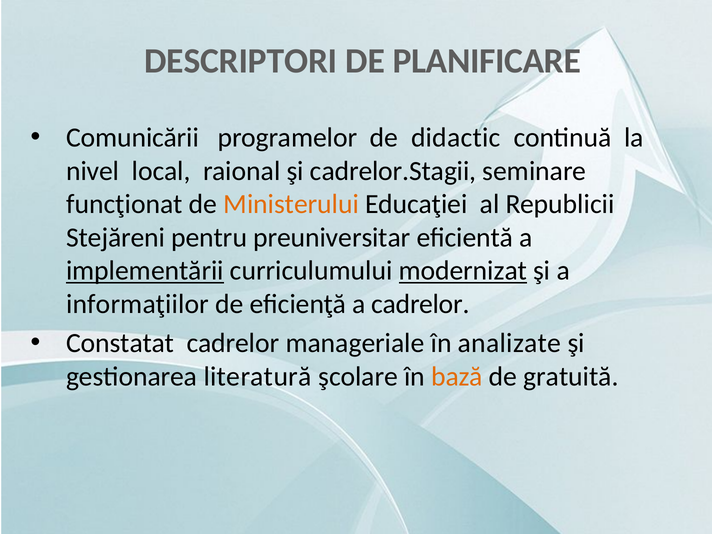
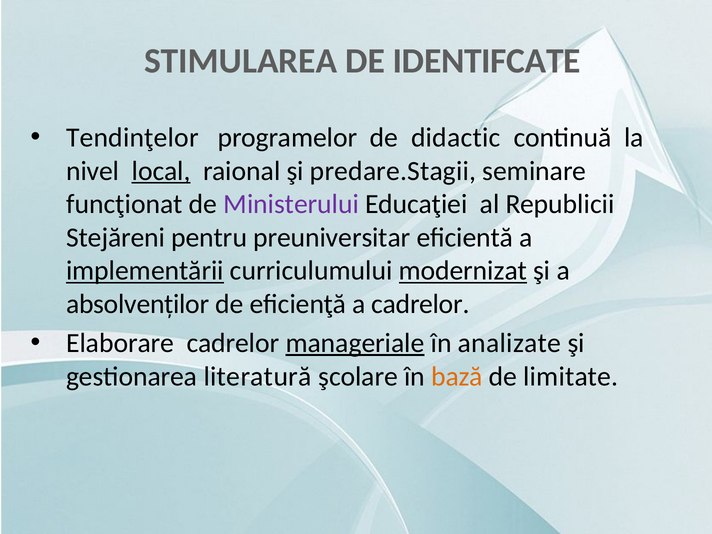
DESCRIPTORI: DESCRIPTORI -> STIMULAREA
PLANIFICARE: PLANIFICARE -> IDENTIFCATE
Comunicării: Comunicării -> Tendinţelor
local underline: none -> present
cadrelor.Stagii: cadrelor.Stagii -> predare.Stagii
Ministerului colour: orange -> purple
informaţiilor: informaţiilor -> absolvenților
Constatat: Constatat -> Elaborare
manageriale underline: none -> present
gratuită: gratuită -> limitate
